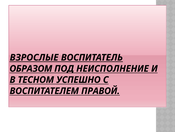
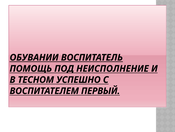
ВЗРОСЛЫЕ: ВЗРОСЛЫЕ -> ОБУВАНИИ
ОБРАЗОМ: ОБРАЗОМ -> ПОМОЩЬ
ПРАВОЙ: ПРАВОЙ -> ПЕРВЫЙ
